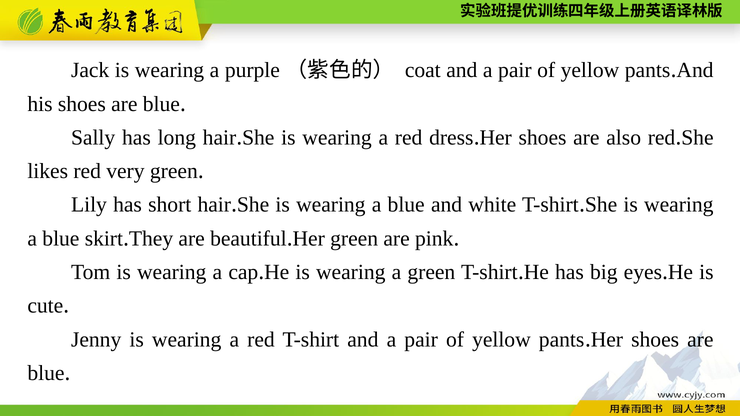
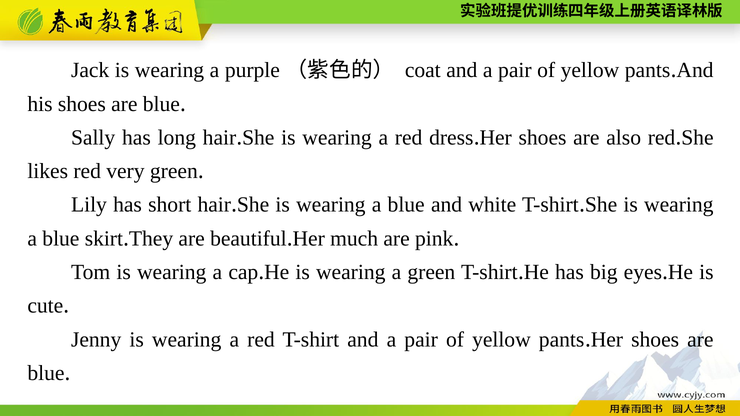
green at (354, 239): green -> much
